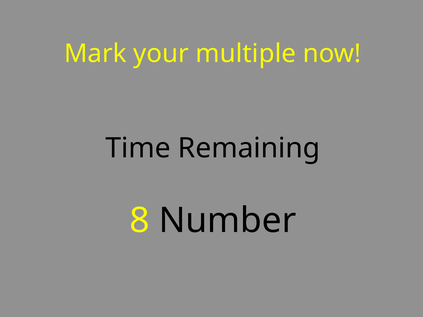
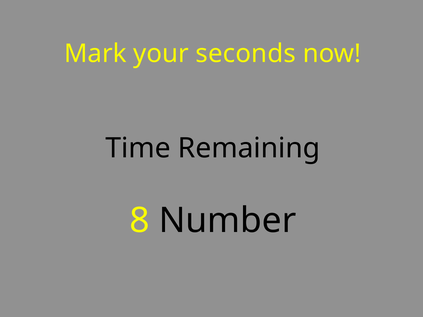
multiple: multiple -> seconds
